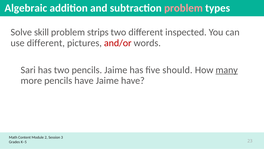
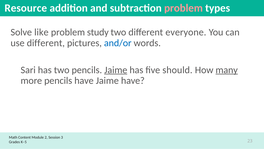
Algebraic: Algebraic -> Resource
skill: skill -> like
strips: strips -> study
inspected: inspected -> everyone
and/or colour: red -> blue
Jaime at (116, 70) underline: none -> present
